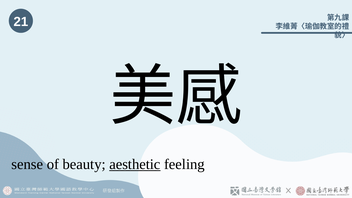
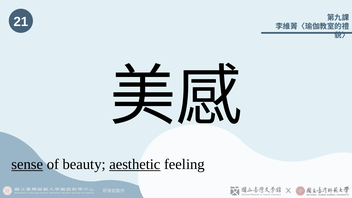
sense underline: none -> present
